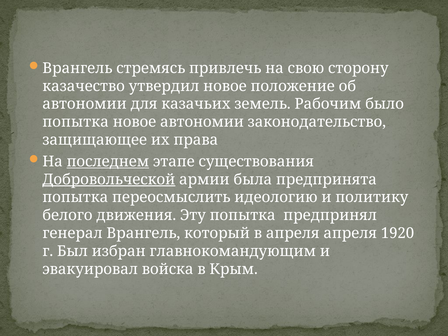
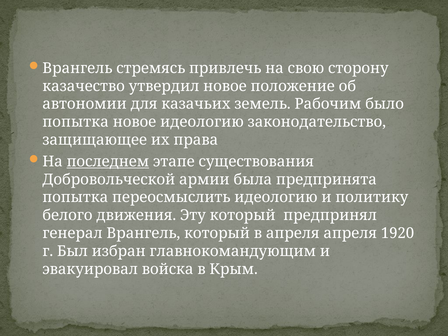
новое автономии: автономии -> идеологию
Добровольческой underline: present -> none
Эту попытка: попытка -> который
